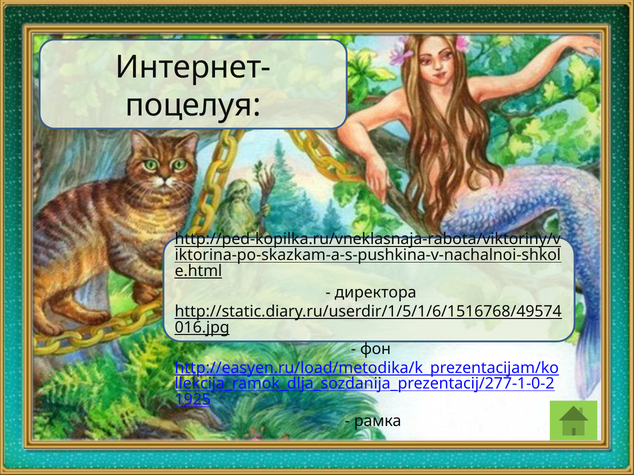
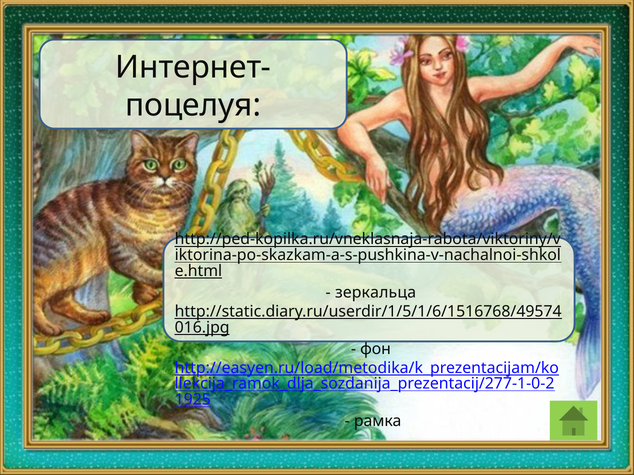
директора: директора -> зеркальца
